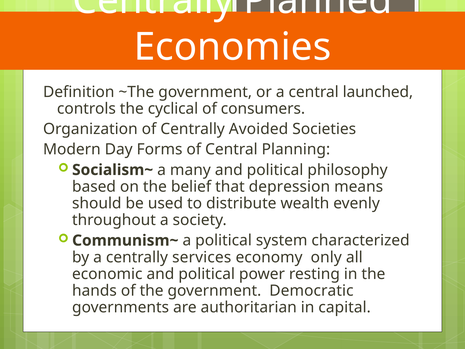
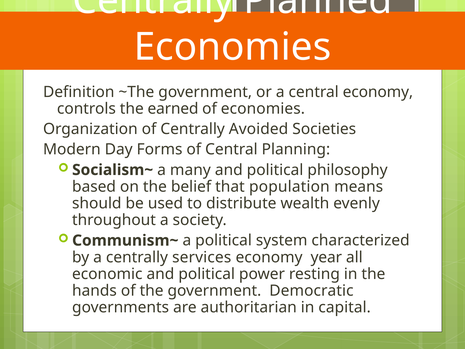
central launched: launched -> economy
cyclical: cyclical -> earned
of consumers: consumers -> economies
depression: depression -> population
only: only -> year
